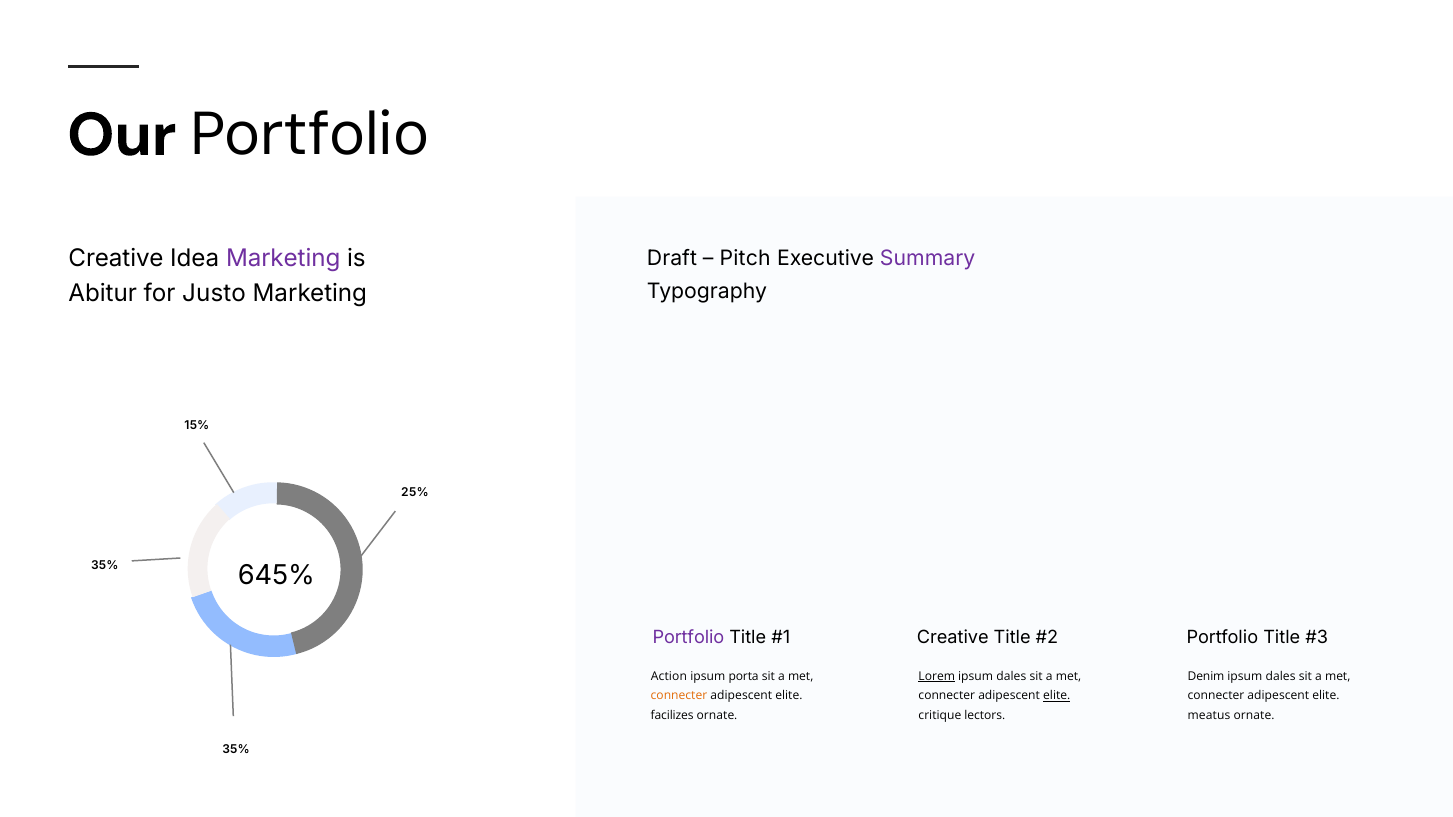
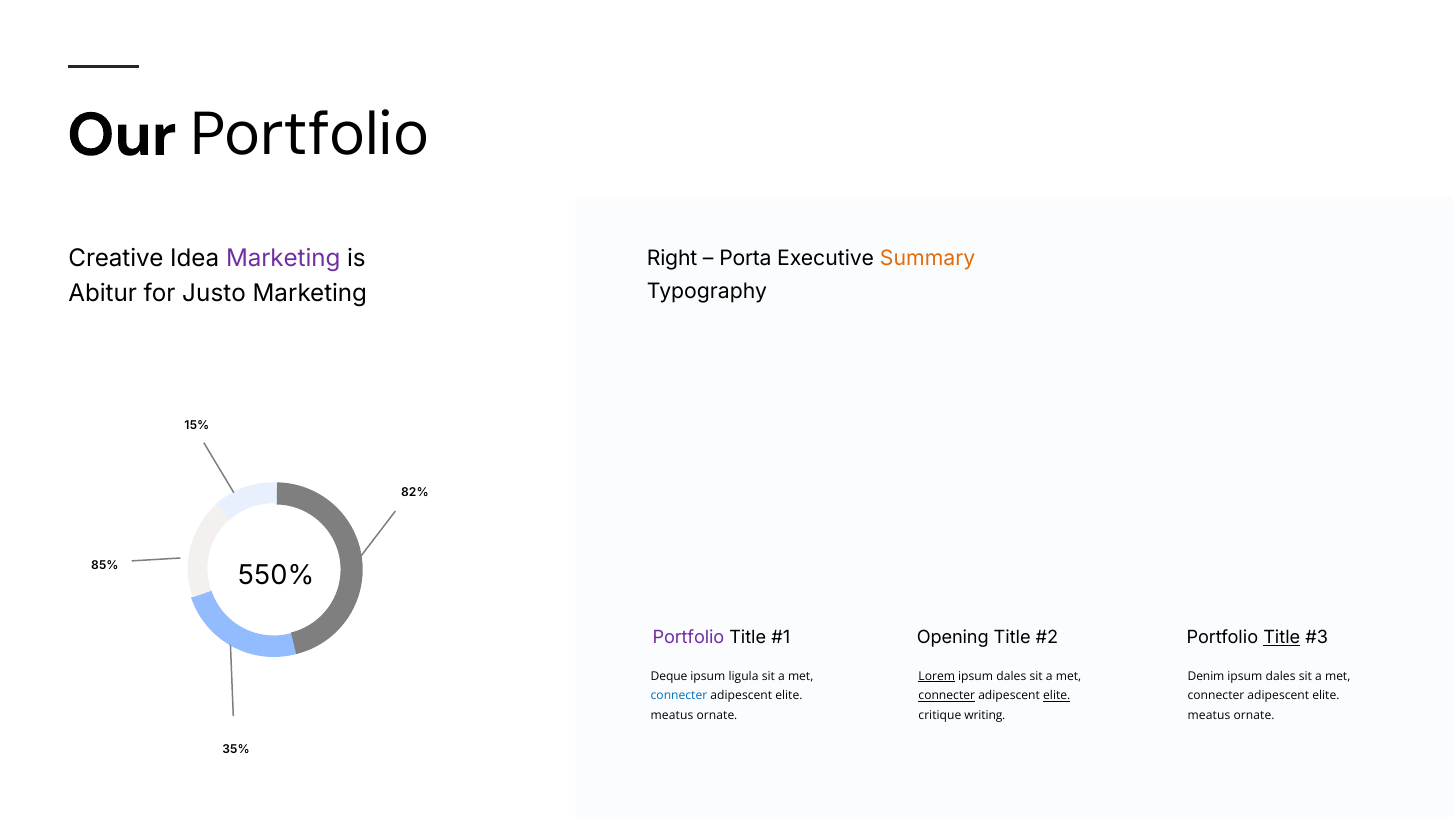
Draft: Draft -> Right
Pitch: Pitch -> Porta
Summary colour: purple -> orange
25%: 25% -> 82%
35% at (105, 565): 35% -> 85%
645%: 645% -> 550%
Creative at (953, 638): Creative -> Opening
Title at (1282, 638) underline: none -> present
Action: Action -> Deque
porta: porta -> ligula
connecter at (679, 696) colour: orange -> blue
connecter at (947, 696) underline: none -> present
facilizes at (672, 716): facilizes -> meatus
lectors: lectors -> writing
